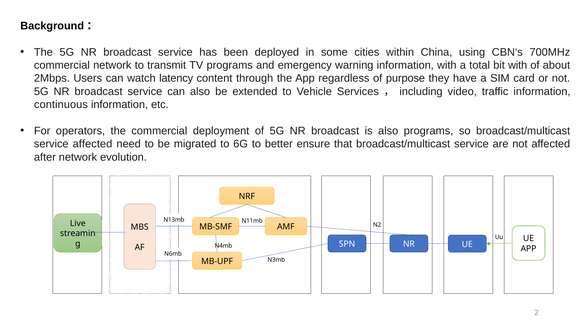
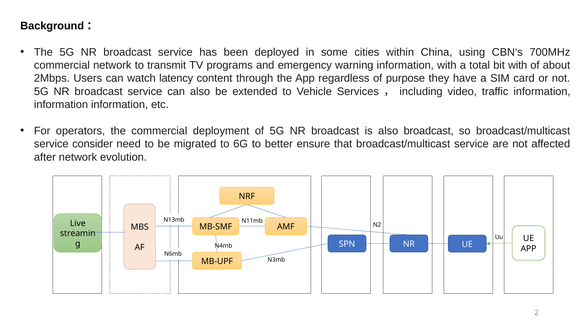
continuous at (61, 105): continuous -> information
also programs: programs -> broadcast
service affected: affected -> consider
